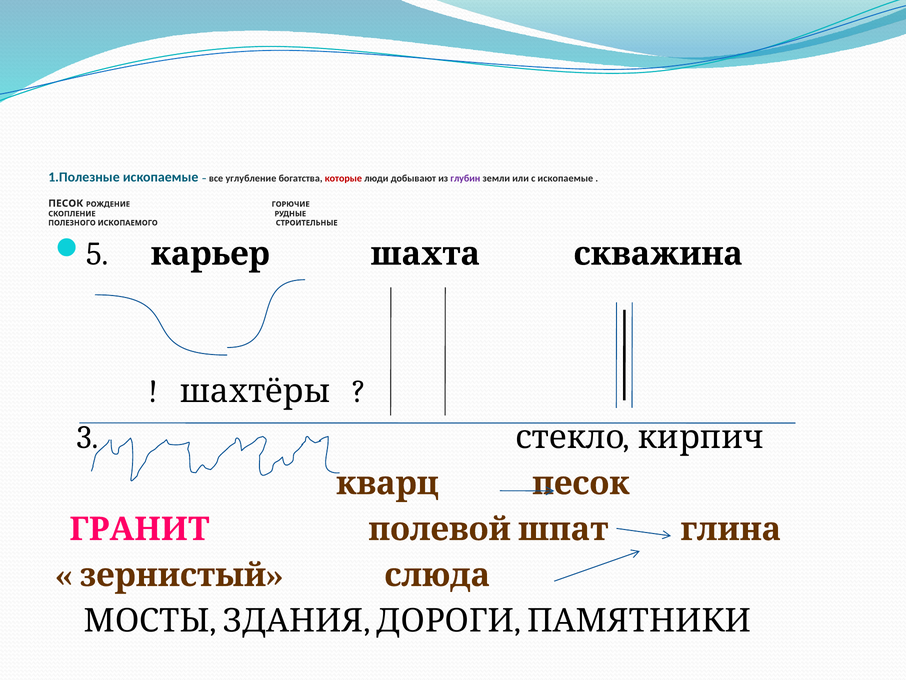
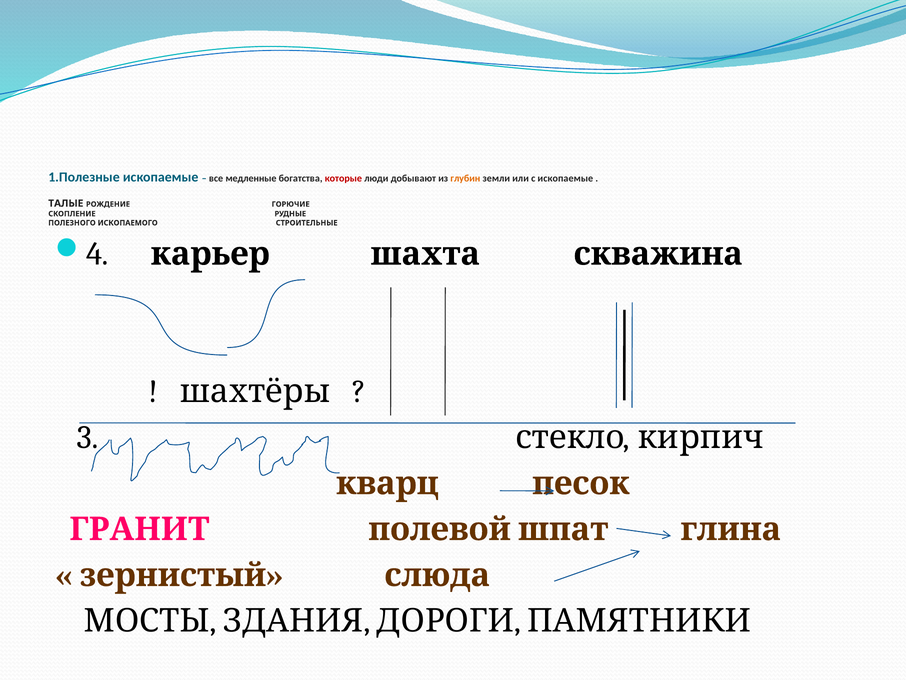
углубление: углубление -> медленные
глубин colour: purple -> orange
ПЕСОК at (66, 203): ПЕСОК -> ТАЛЫЕ
5: 5 -> 4
